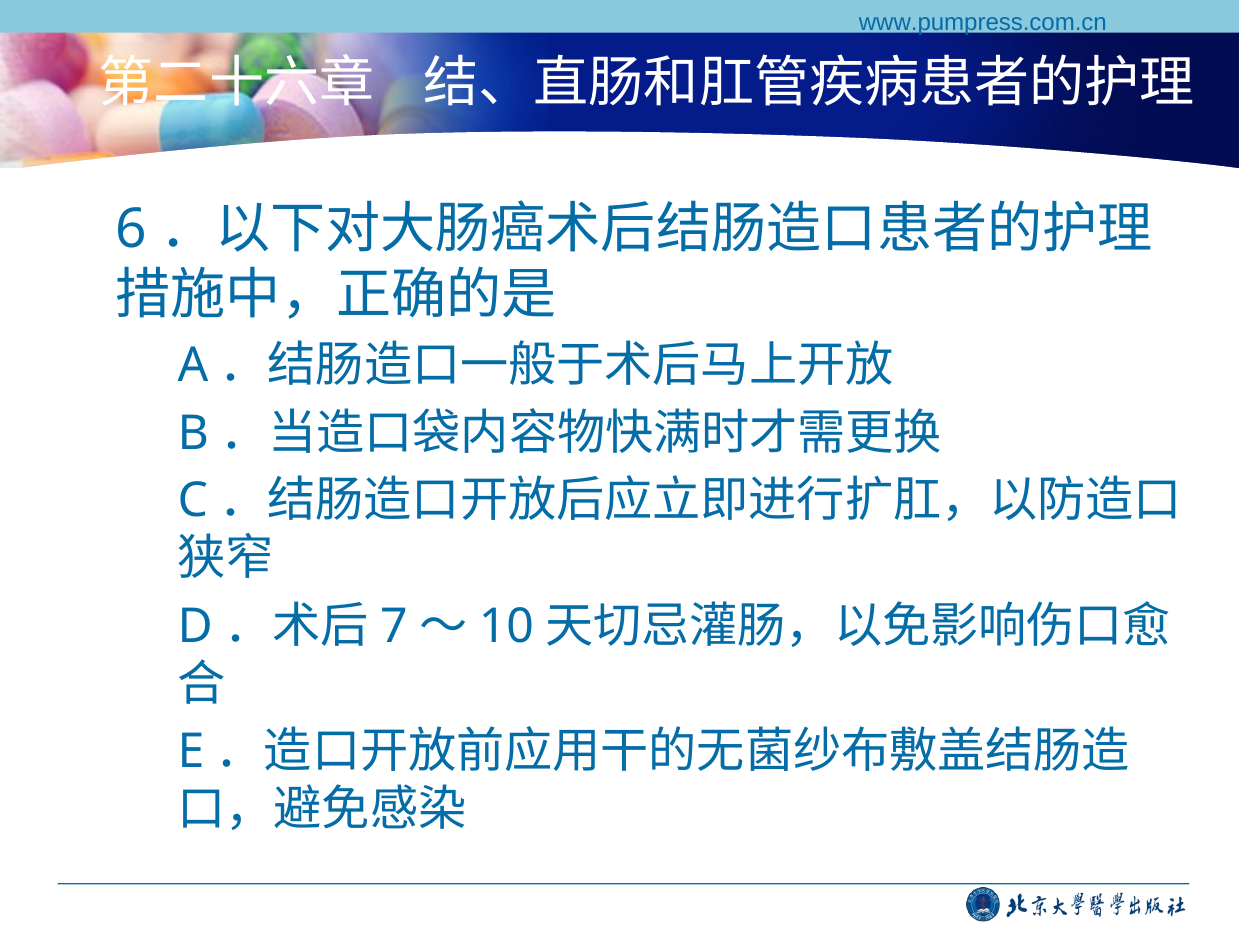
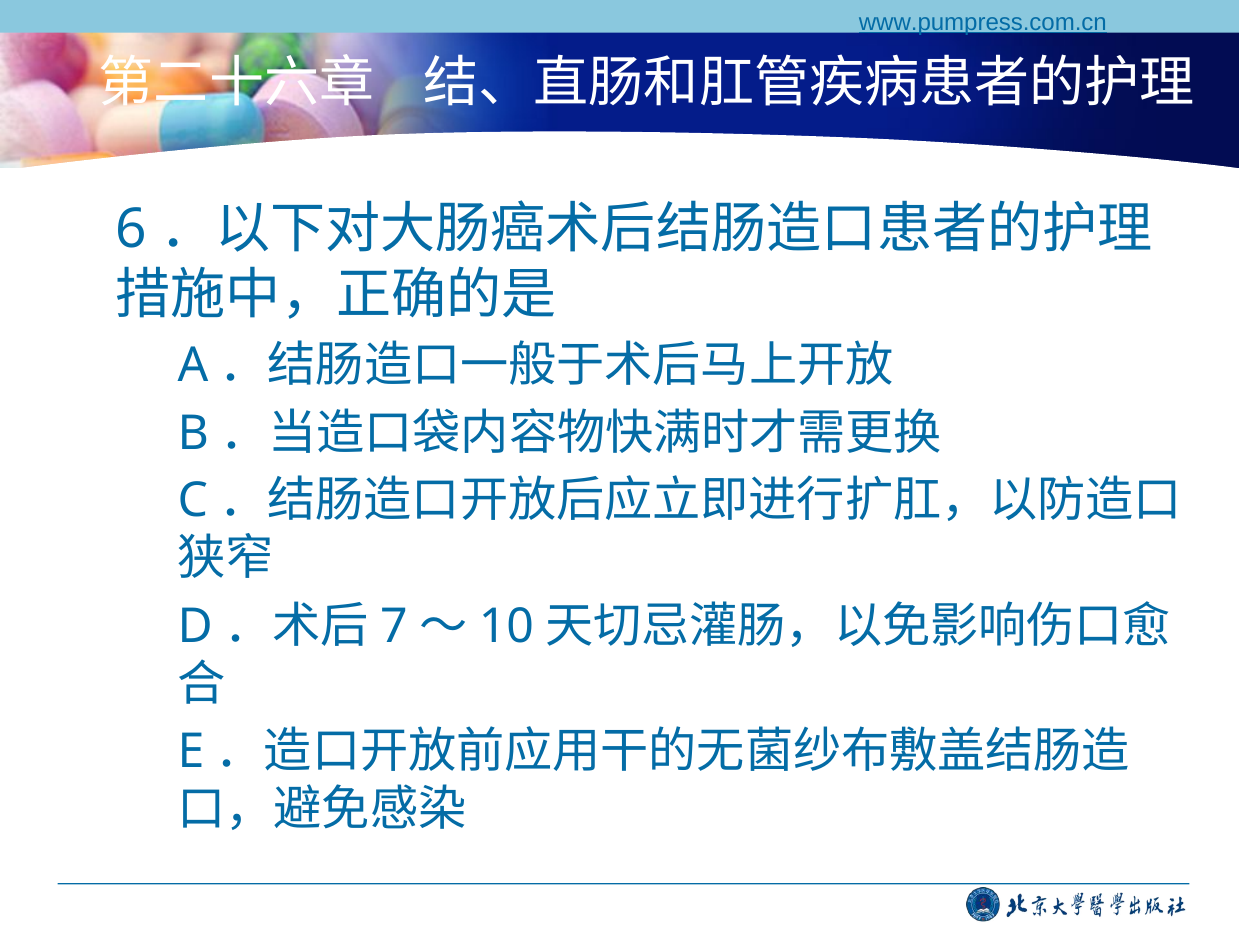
www.pumpress.com.cn underline: none -> present
